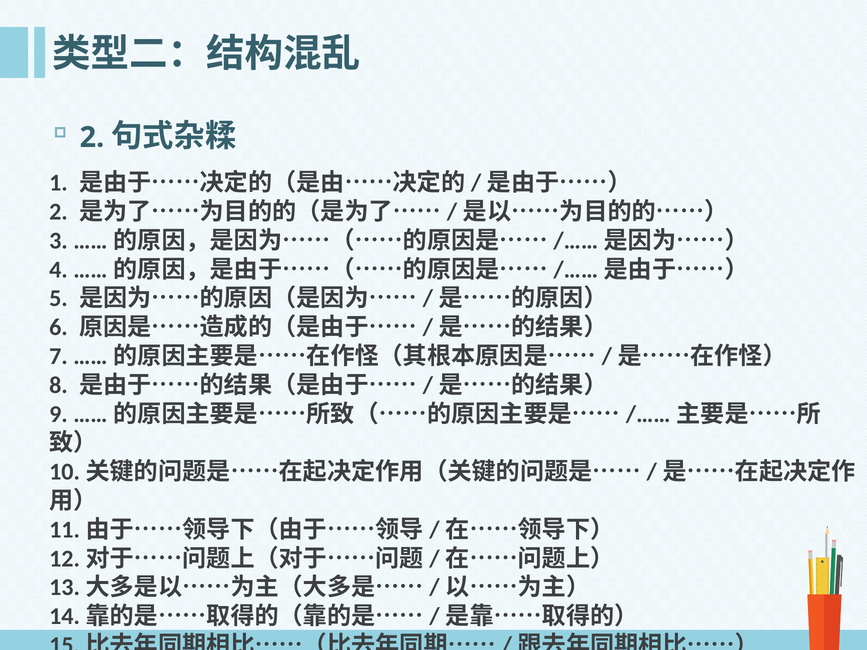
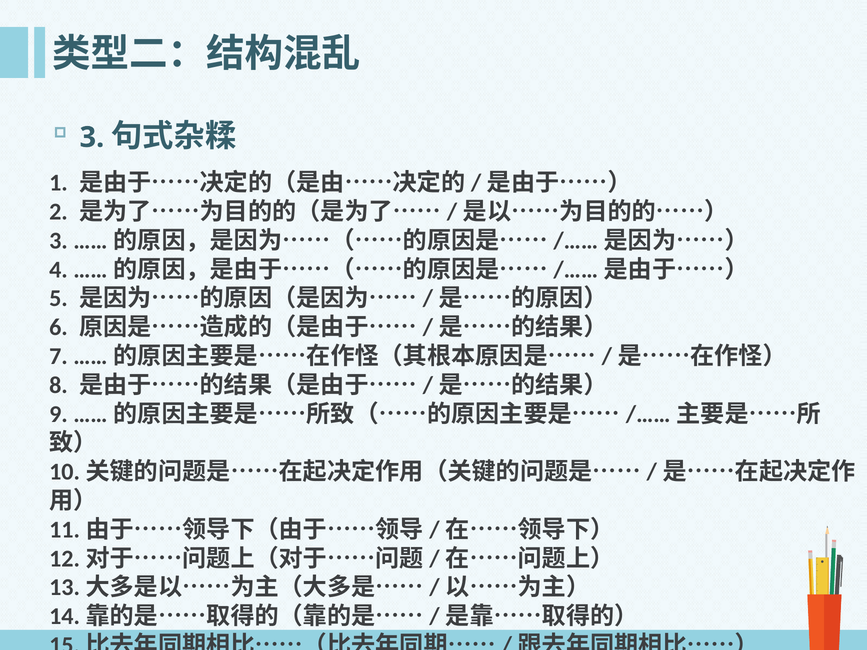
2 at (92, 137): 2 -> 3
